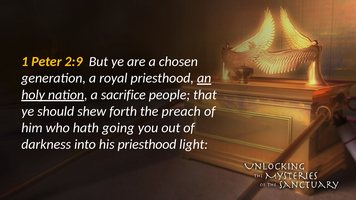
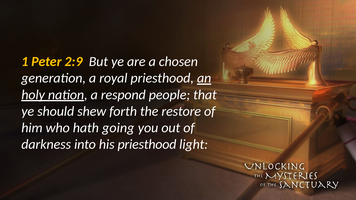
sacrifice: sacrifice -> respond
preach: preach -> restore
